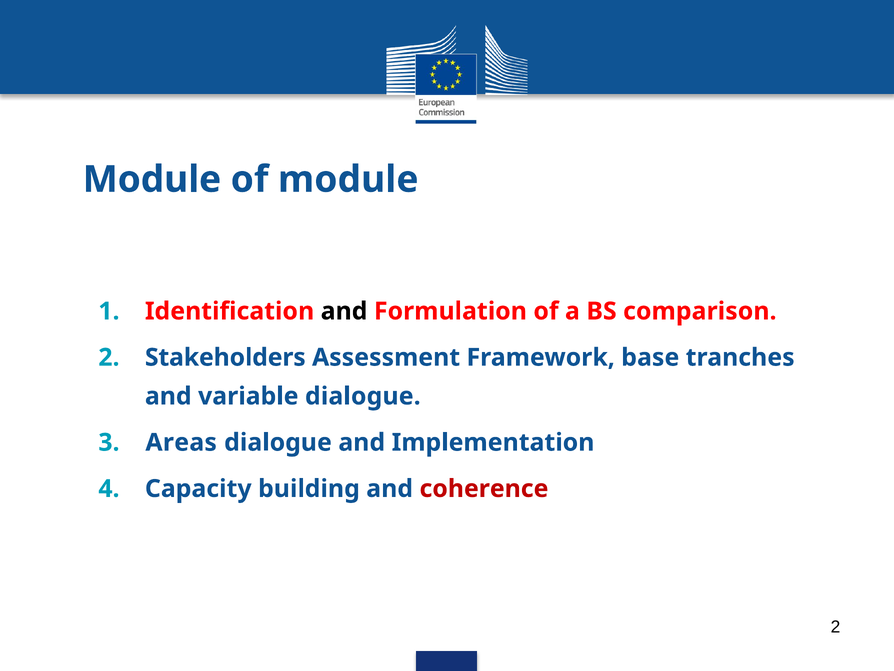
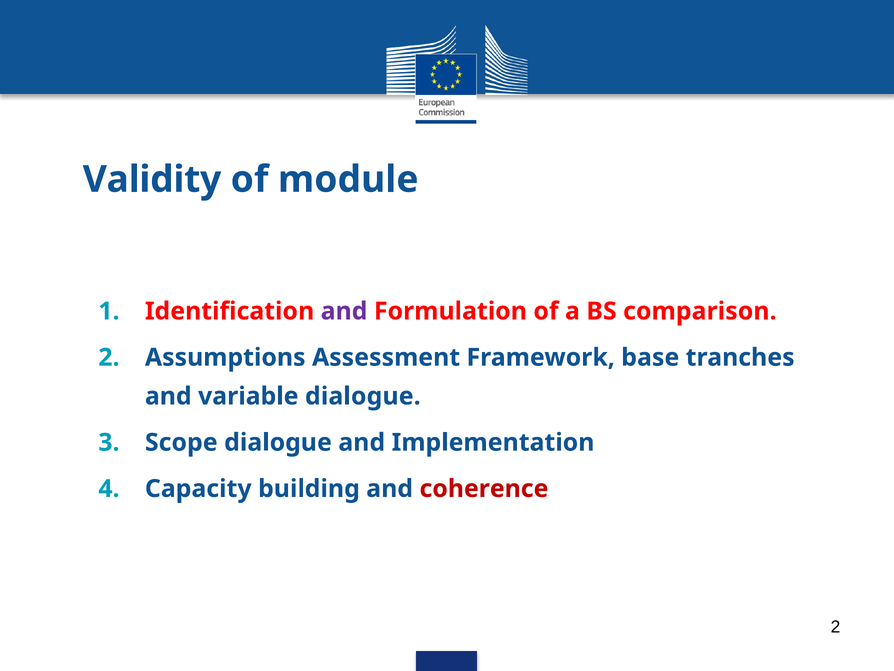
Module at (152, 179): Module -> Validity
and at (344, 311) colour: black -> purple
Stakeholders: Stakeholders -> Assumptions
Areas: Areas -> Scope
